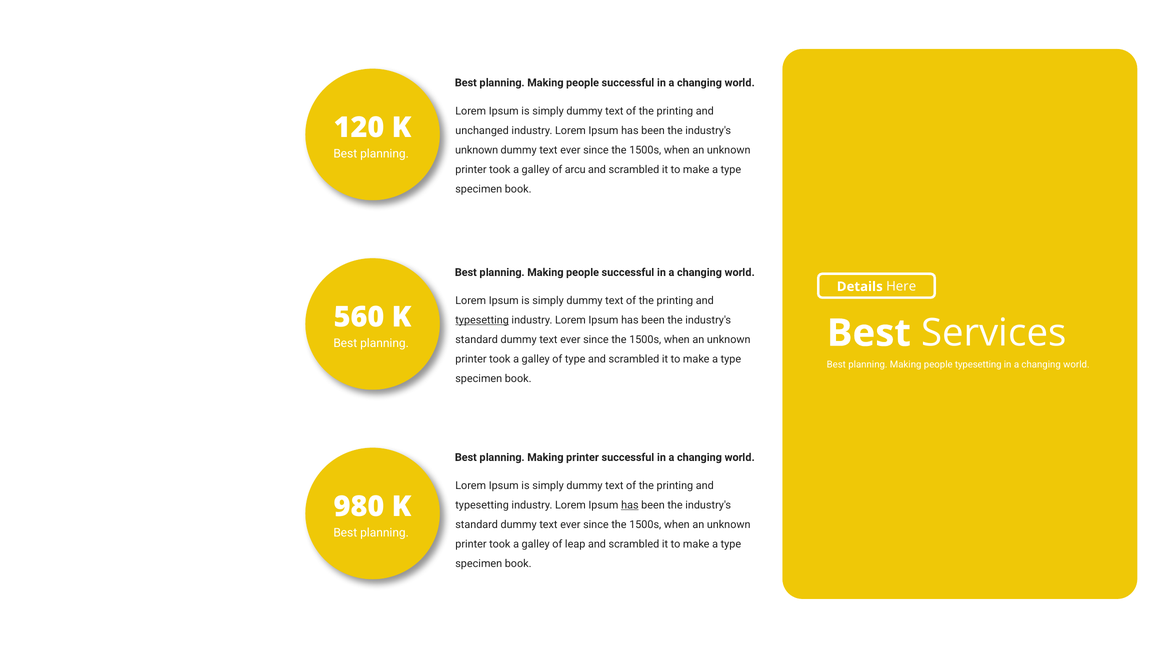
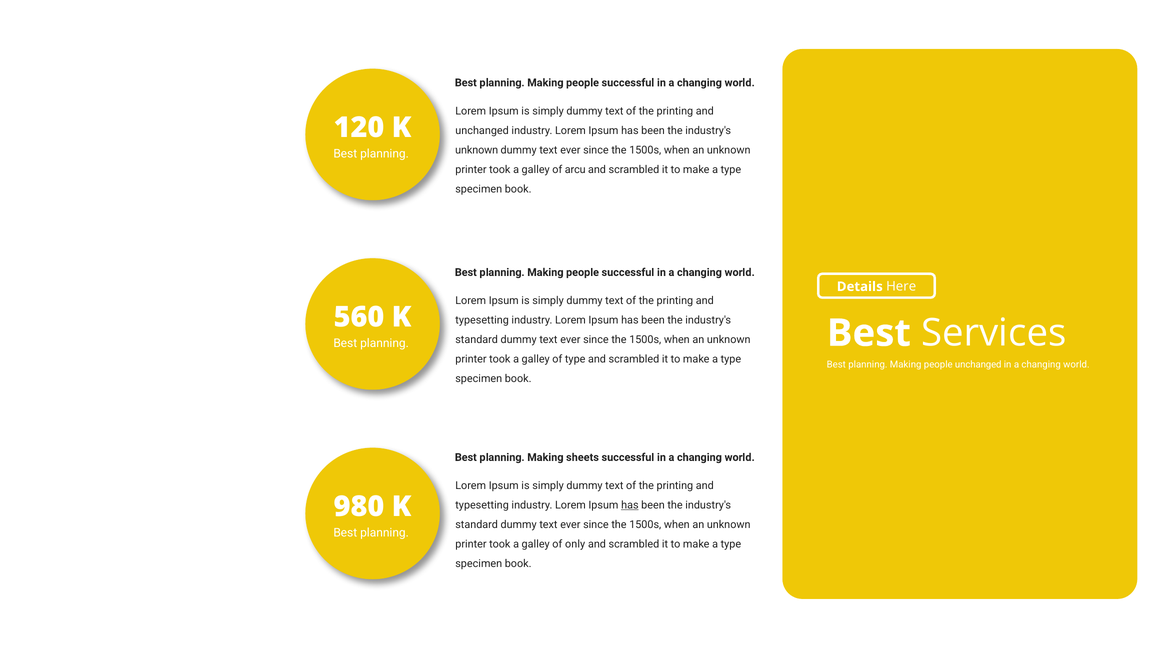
typesetting at (482, 320) underline: present -> none
people typesetting: typesetting -> unchanged
Making printer: printer -> sheets
leap: leap -> only
